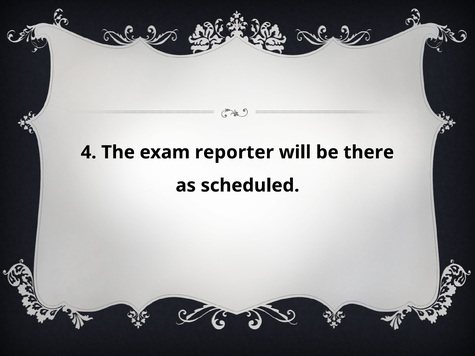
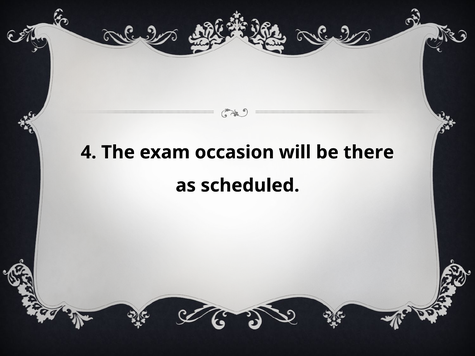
reporter: reporter -> occasion
